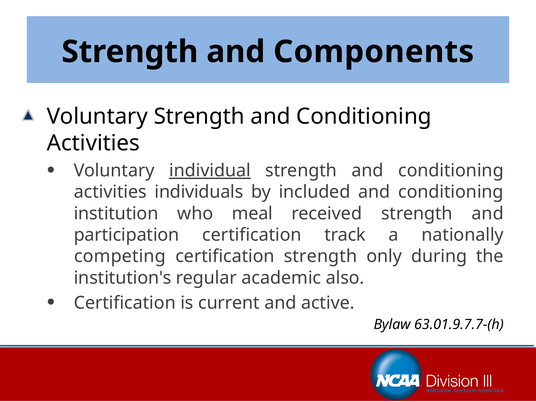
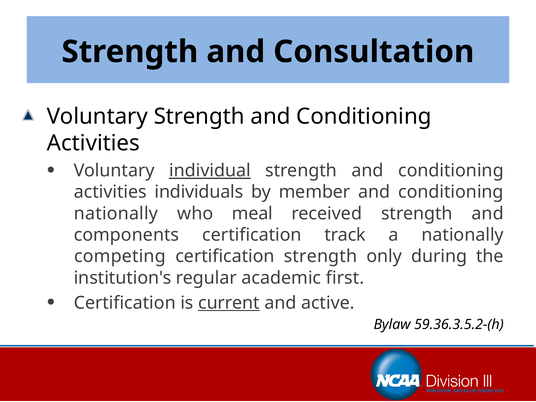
Components: Components -> Consultation
included: included -> member
institution at (116, 214): institution -> nationally
participation: participation -> components
also: also -> first
current underline: none -> present
63.01.9.7.7-(h: 63.01.9.7.7-(h -> 59.36.3.5.2-(h
